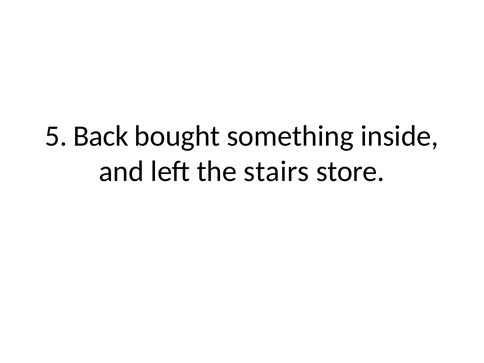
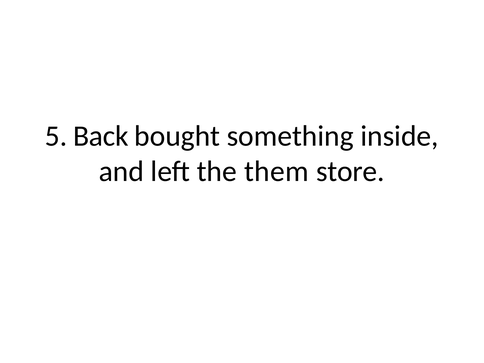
stairs: stairs -> them
